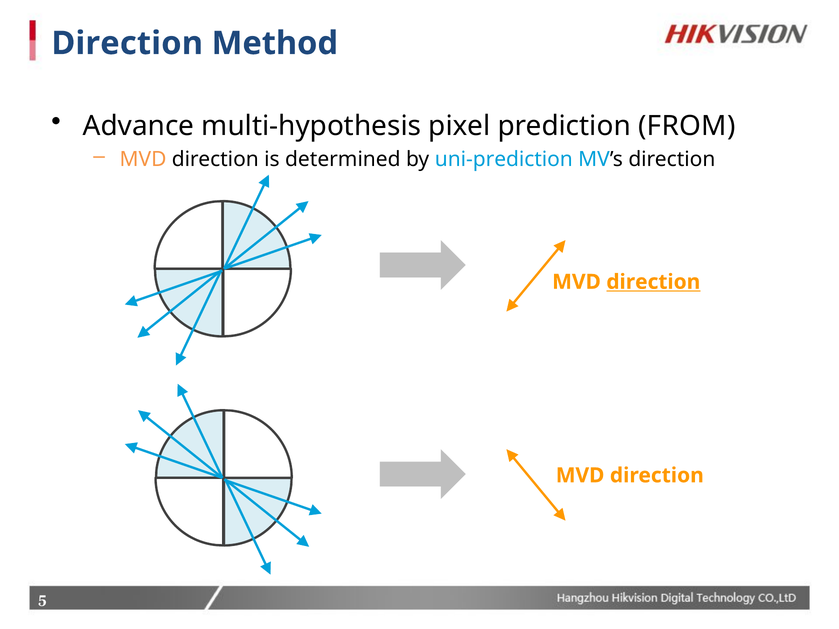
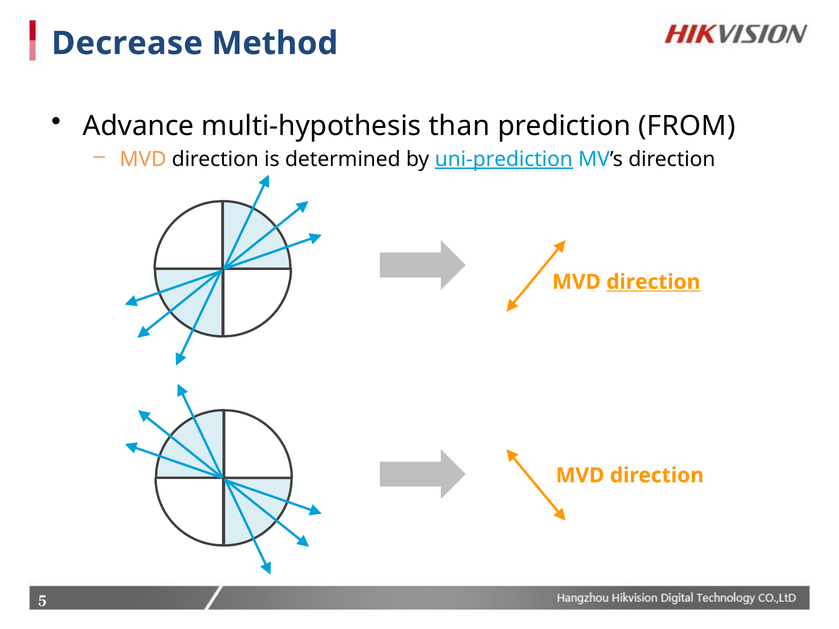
Direction at (127, 43): Direction -> Decrease
pixel: pixel -> than
uni-prediction underline: none -> present
